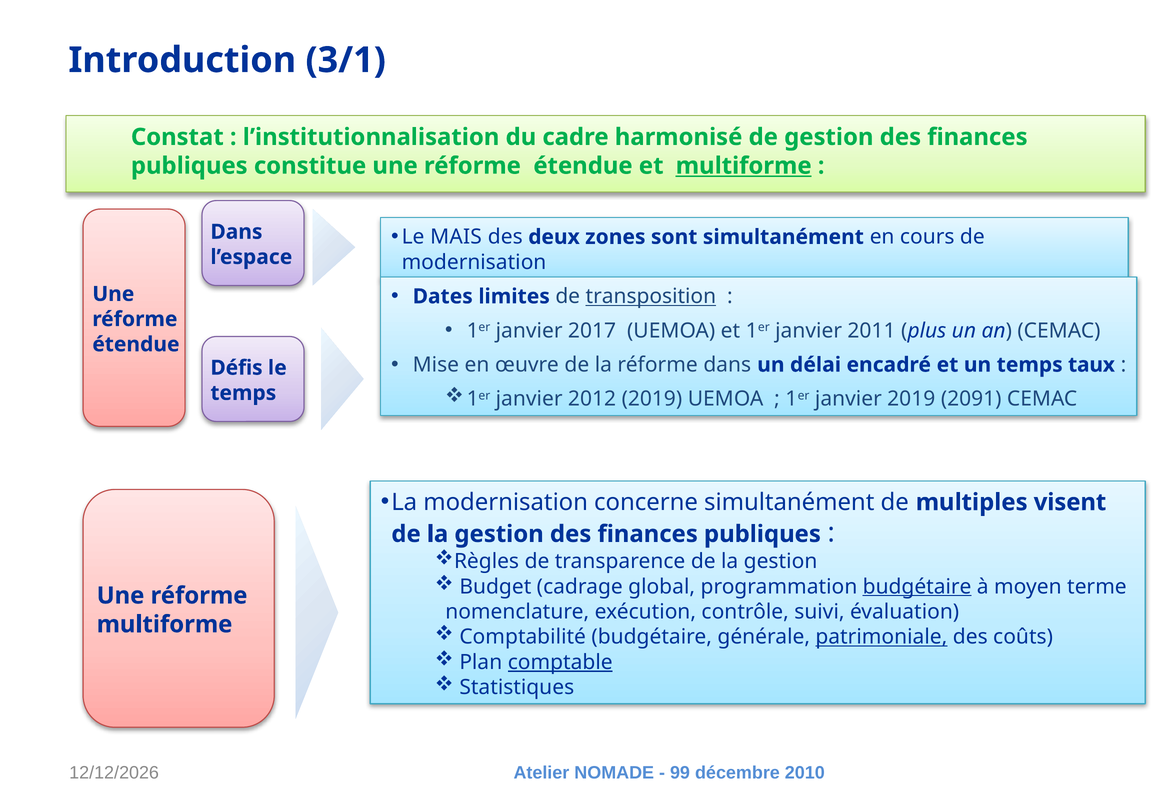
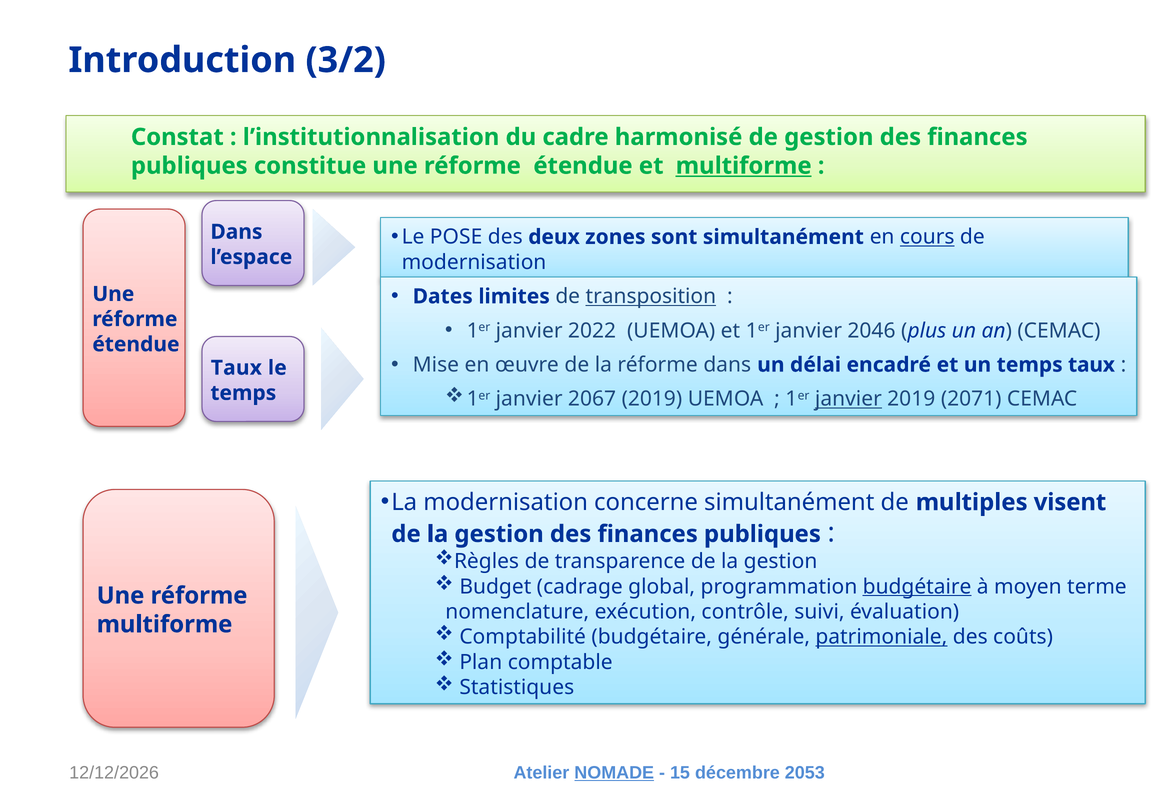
3/1: 3/1 -> 3/2
MAIS: MAIS -> POSE
cours underline: none -> present
2017: 2017 -> 2022
2011: 2011 -> 2046
Défis at (237, 368): Défis -> Taux
2012: 2012 -> 2067
janvier at (848, 399) underline: none -> present
2091: 2091 -> 2071
comptable underline: present -> none
NOMADE underline: none -> present
99: 99 -> 15
2010: 2010 -> 2053
